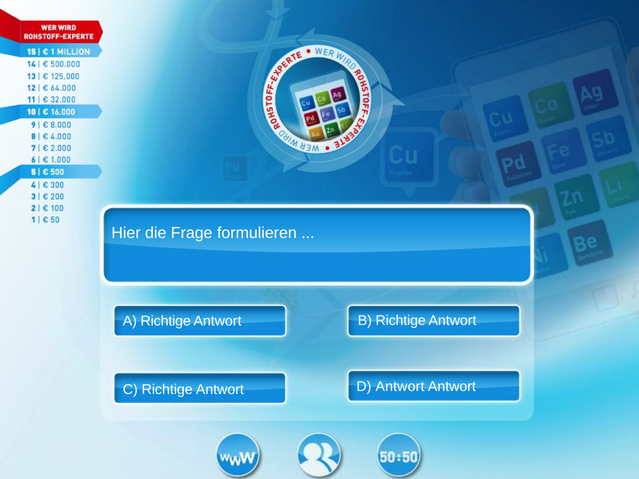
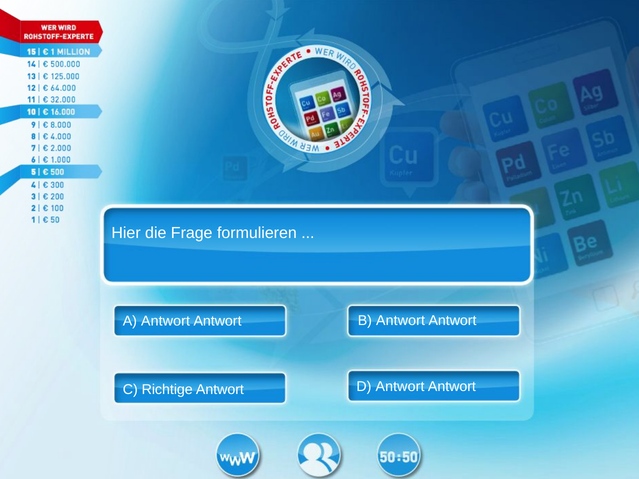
A Richtige: Richtige -> Antwort
B Richtige: Richtige -> Antwort
